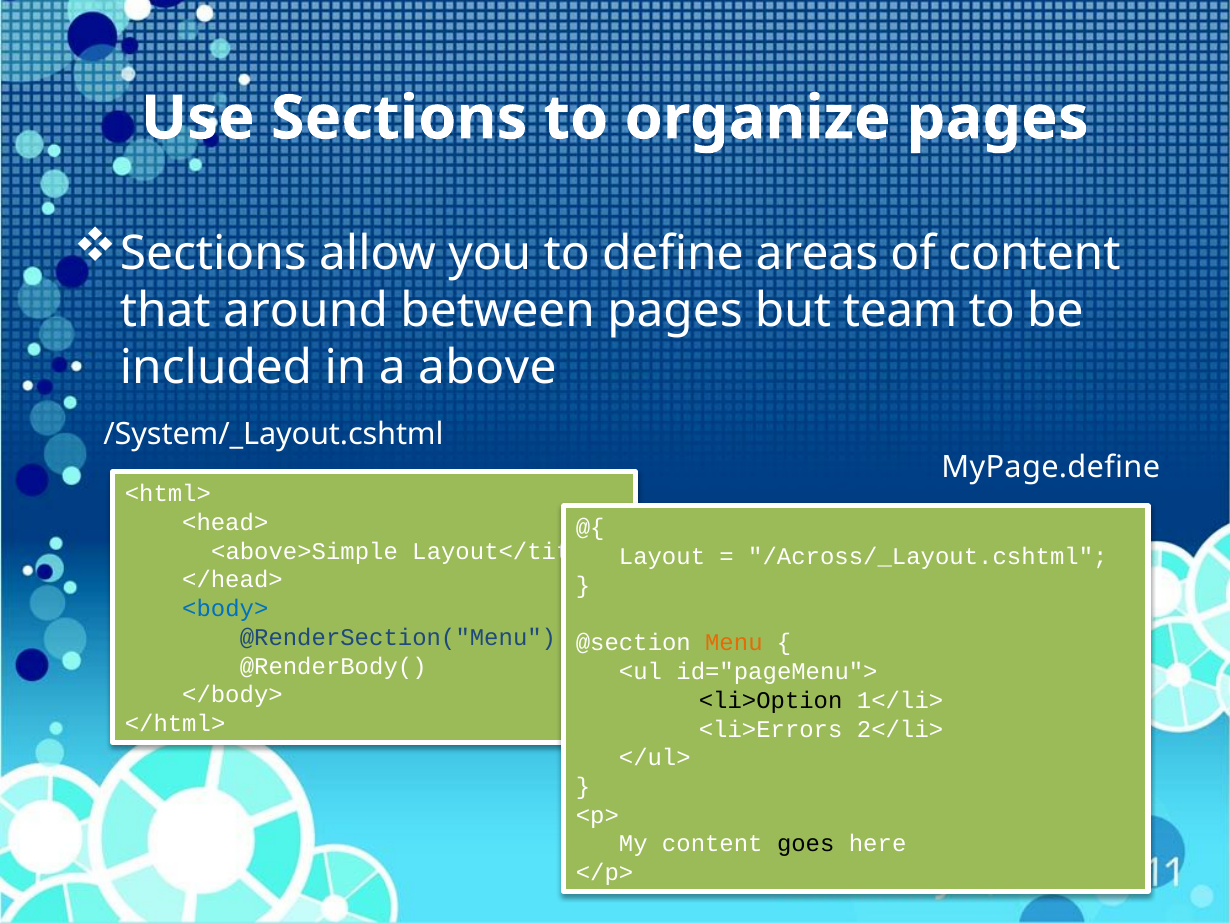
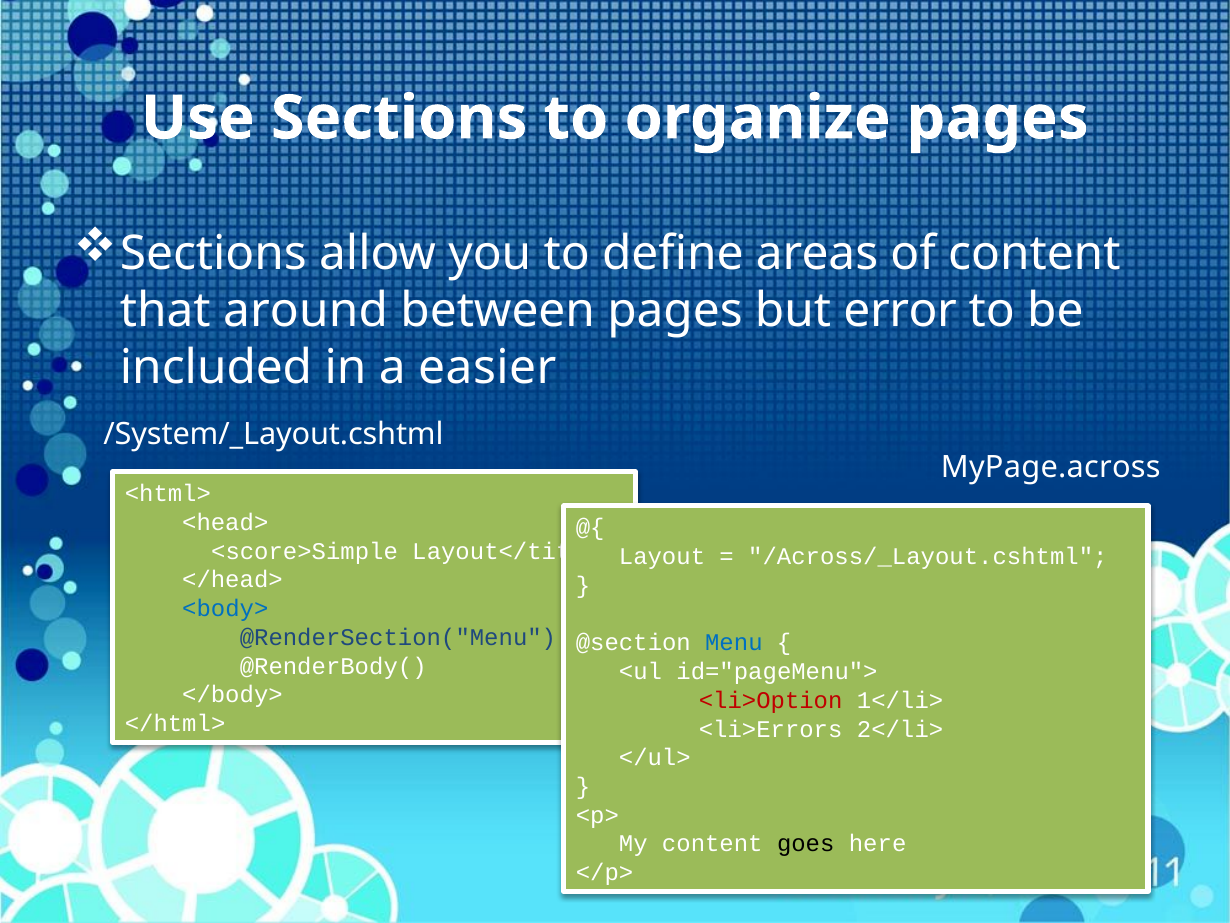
team: team -> error
above: above -> easier
MyPage.define: MyPage.define -> MyPage.across
<above>Simple: <above>Simple -> <score>Simple
Menu colour: orange -> blue
<li>Option colour: black -> red
